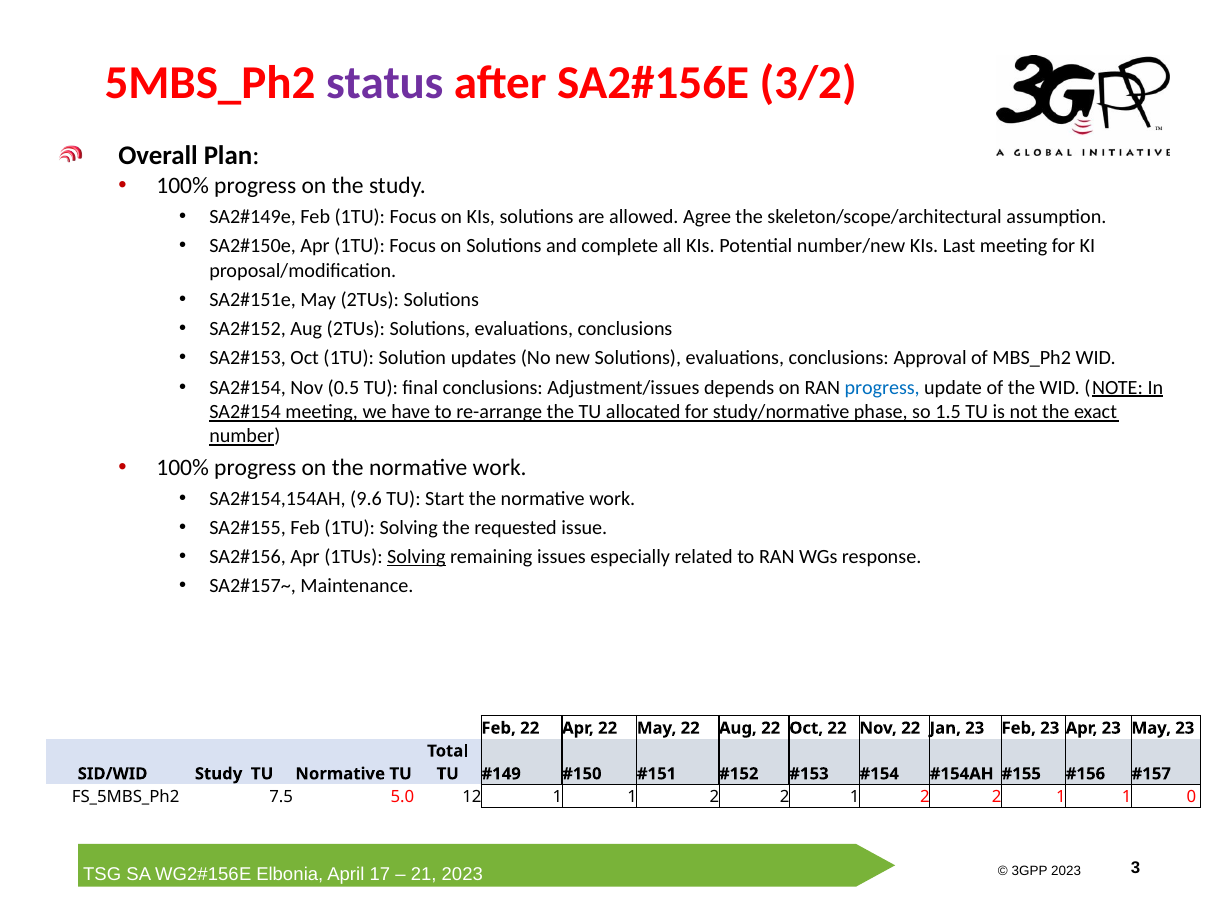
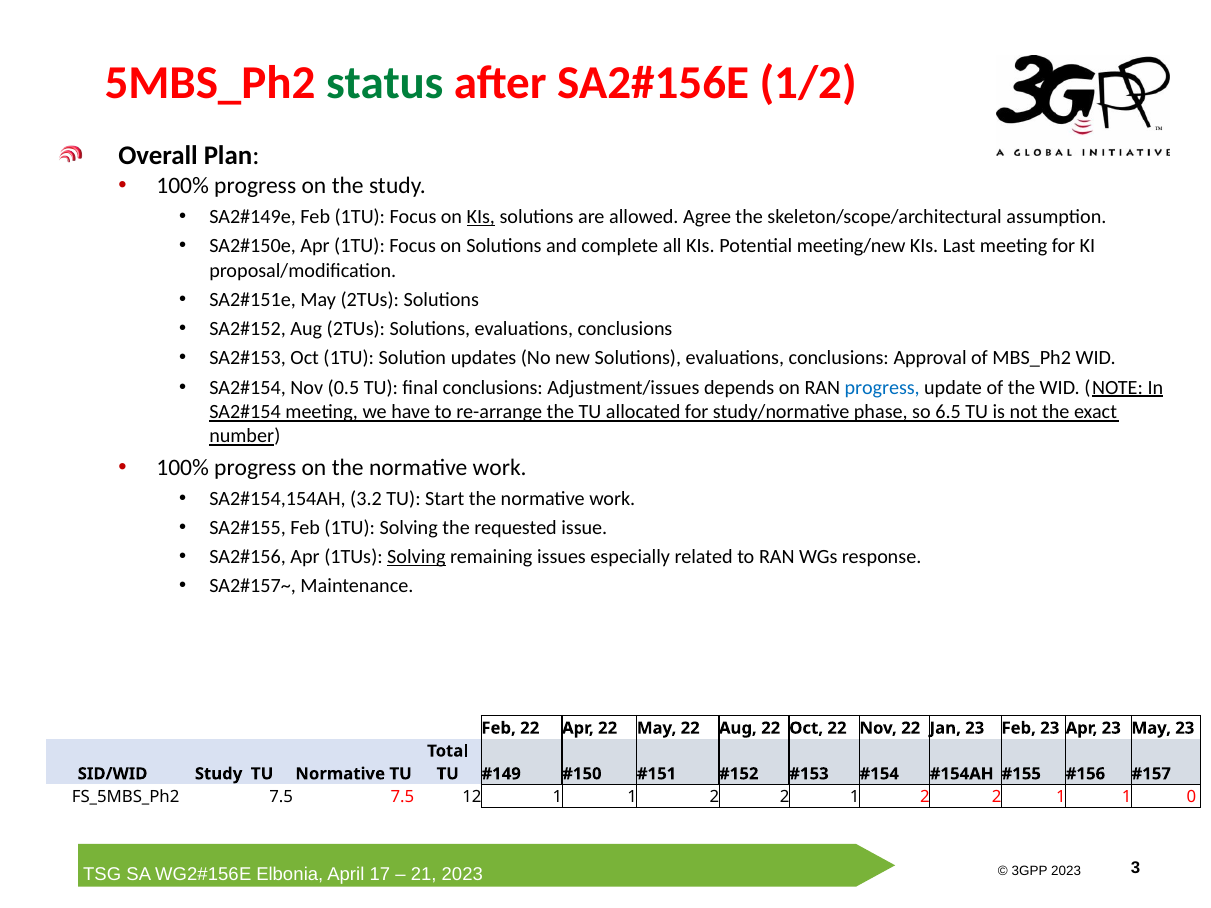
status colour: purple -> green
3/2: 3/2 -> 1/2
KIs at (481, 217) underline: none -> present
number/new: number/new -> meeting/new
1.5: 1.5 -> 6.5
9.6: 9.6 -> 3.2
7.5 5.0: 5.0 -> 7.5
